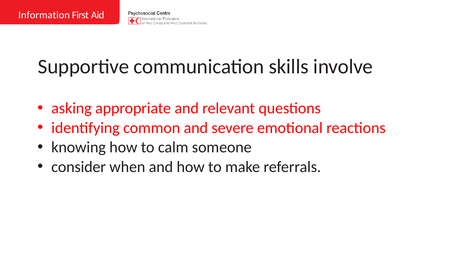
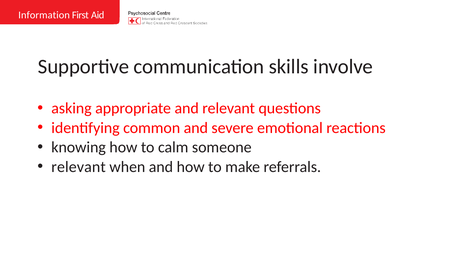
consider at (79, 167): consider -> relevant
